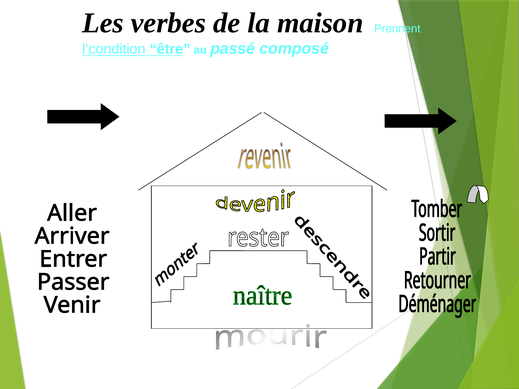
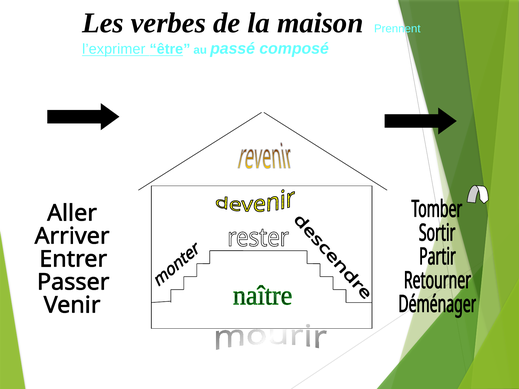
l’condition: l’condition -> l’exprimer
